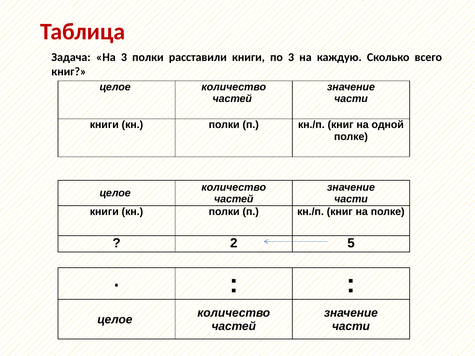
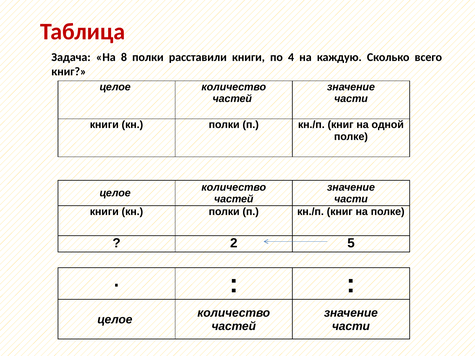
На 3: 3 -> 8
по 3: 3 -> 4
